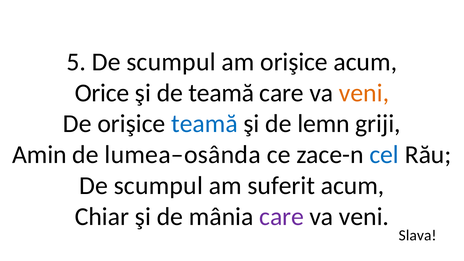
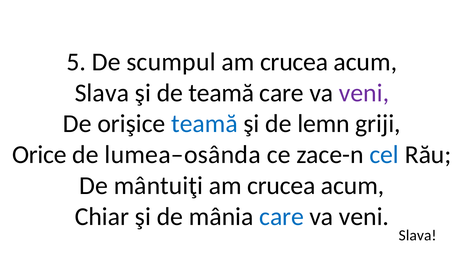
orişice at (294, 62): orişice -> crucea
Orice at (102, 93): Orice -> Slava
veni at (364, 93) colour: orange -> purple
Amin: Amin -> Orice
scumpul at (158, 186): scumpul -> mântuiţi
suferit at (281, 186): suferit -> crucea
care at (282, 217) colour: purple -> blue
